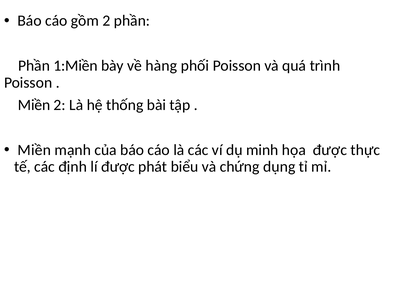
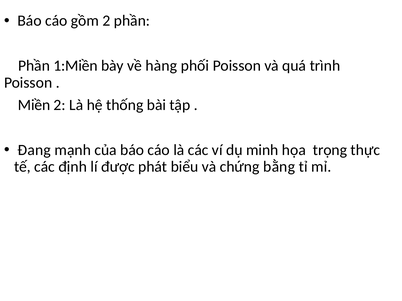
Miền at (34, 150): Miền -> Đang
họa được: được -> trọng
dụng: dụng -> bằng
